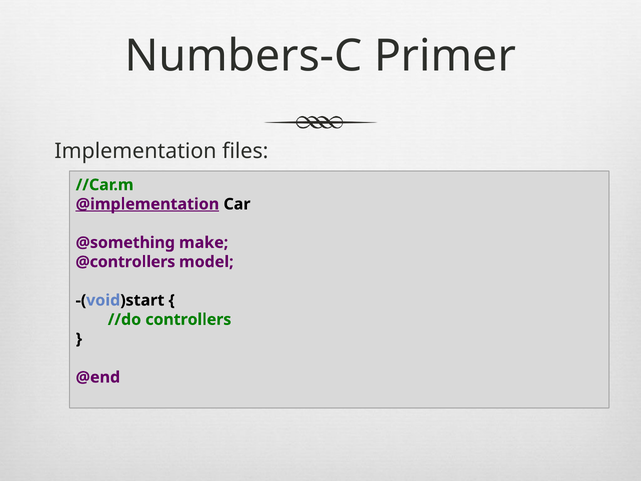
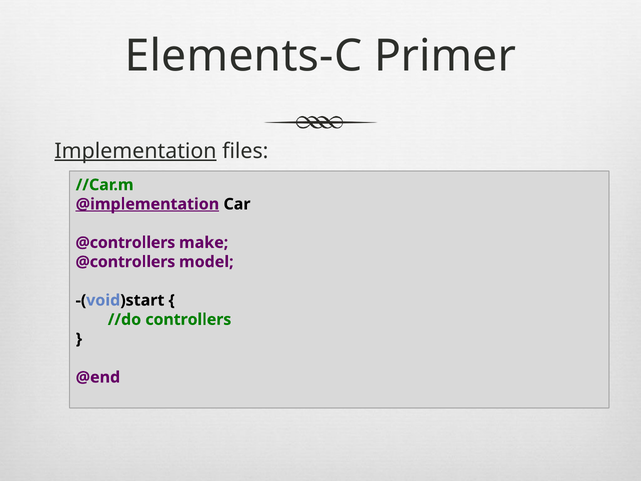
Numbers-C: Numbers-C -> Elements-C
Implementation underline: none -> present
@something at (125, 242): @something -> @controllers
